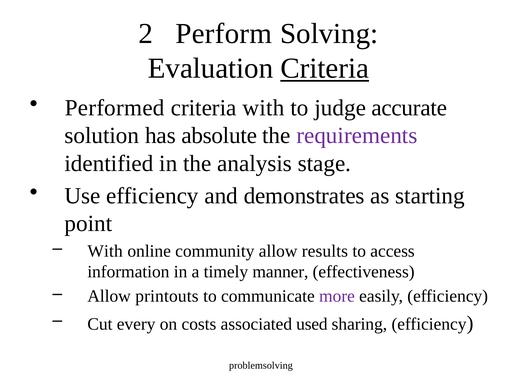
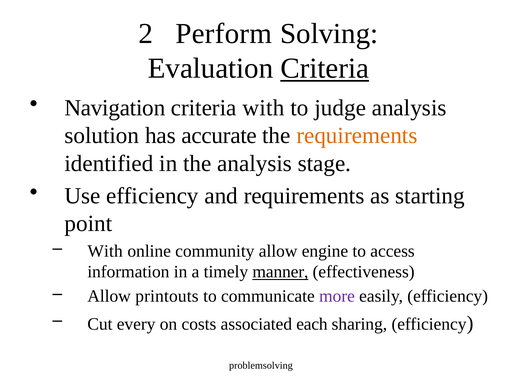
Performed: Performed -> Navigation
judge accurate: accurate -> analysis
absolute: absolute -> accurate
requirements at (357, 136) colour: purple -> orange
and demonstrates: demonstrates -> requirements
results: results -> engine
manner underline: none -> present
used: used -> each
